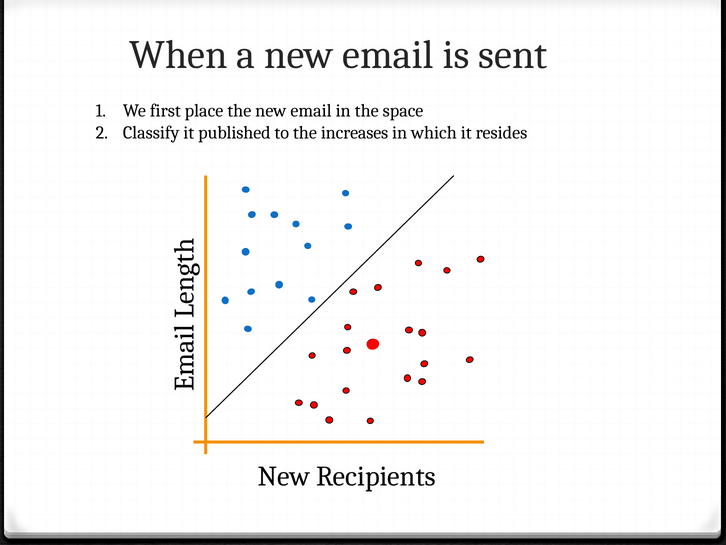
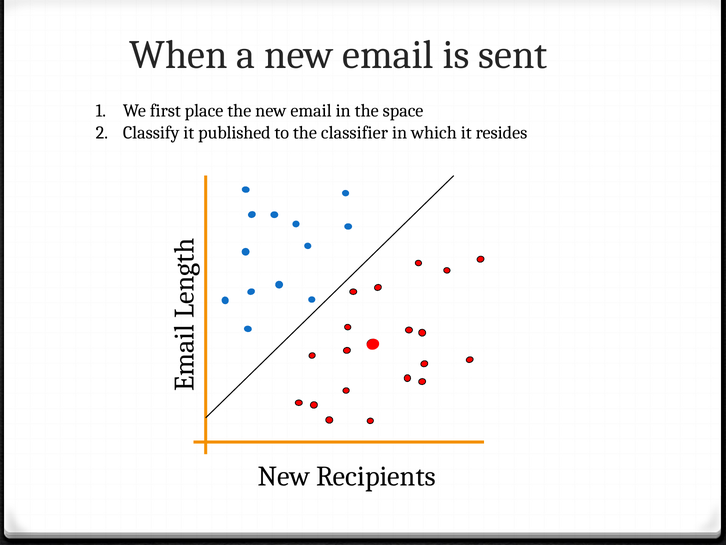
increases: increases -> classifier
